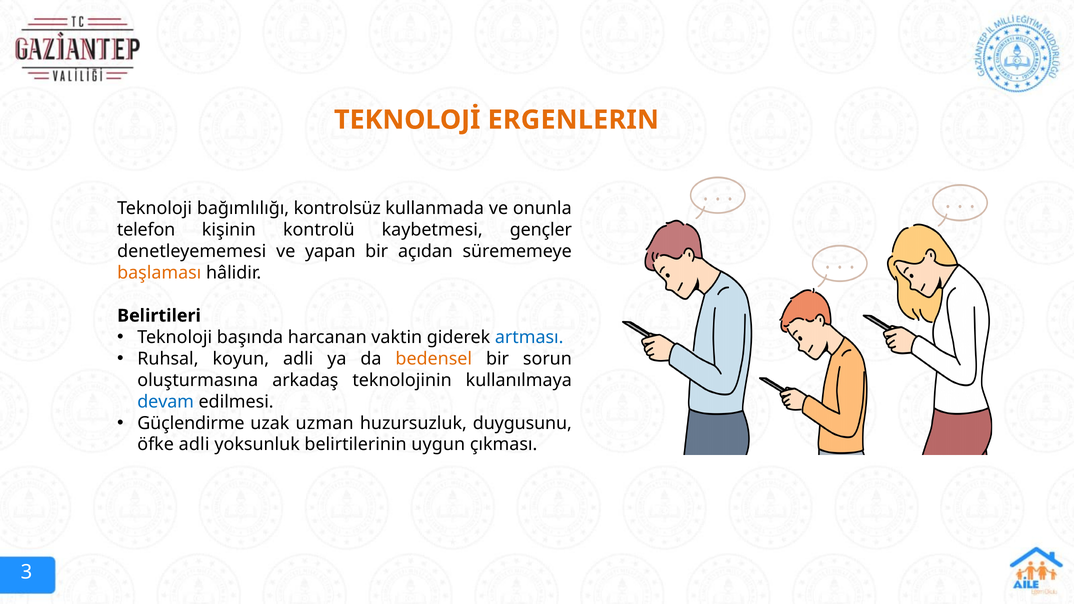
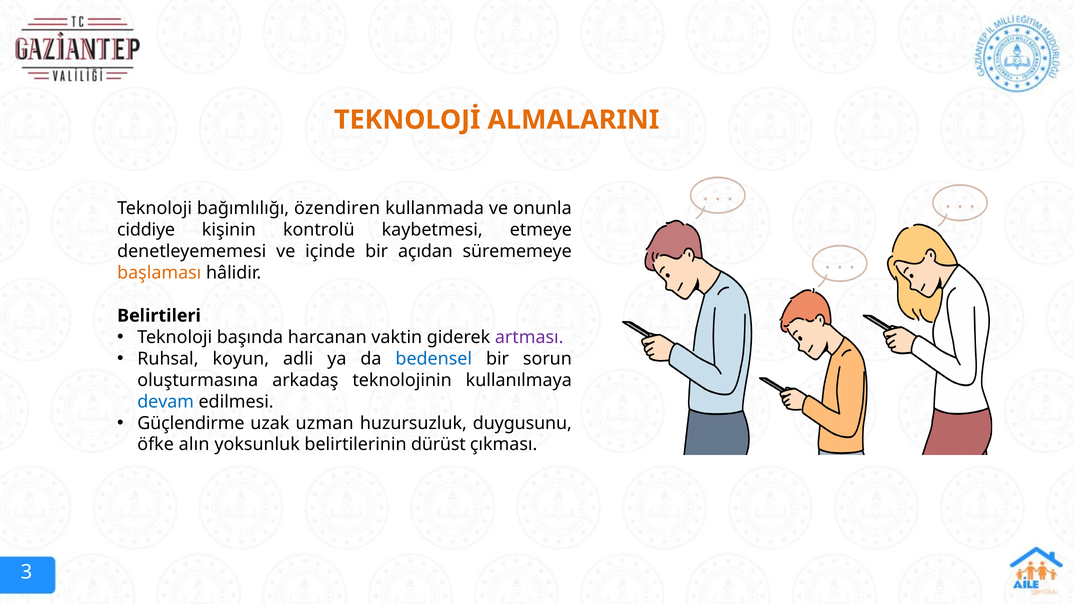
ERGENLERIN: ERGENLERIN -> ALMALARINI
kontrolsüz: kontrolsüz -> özendiren
telefon: telefon -> ciddiye
gençler: gençler -> etmeye
yapan: yapan -> içinde
artması colour: blue -> purple
bedensel colour: orange -> blue
öfke adli: adli -> alın
uygun: uygun -> dürüst
